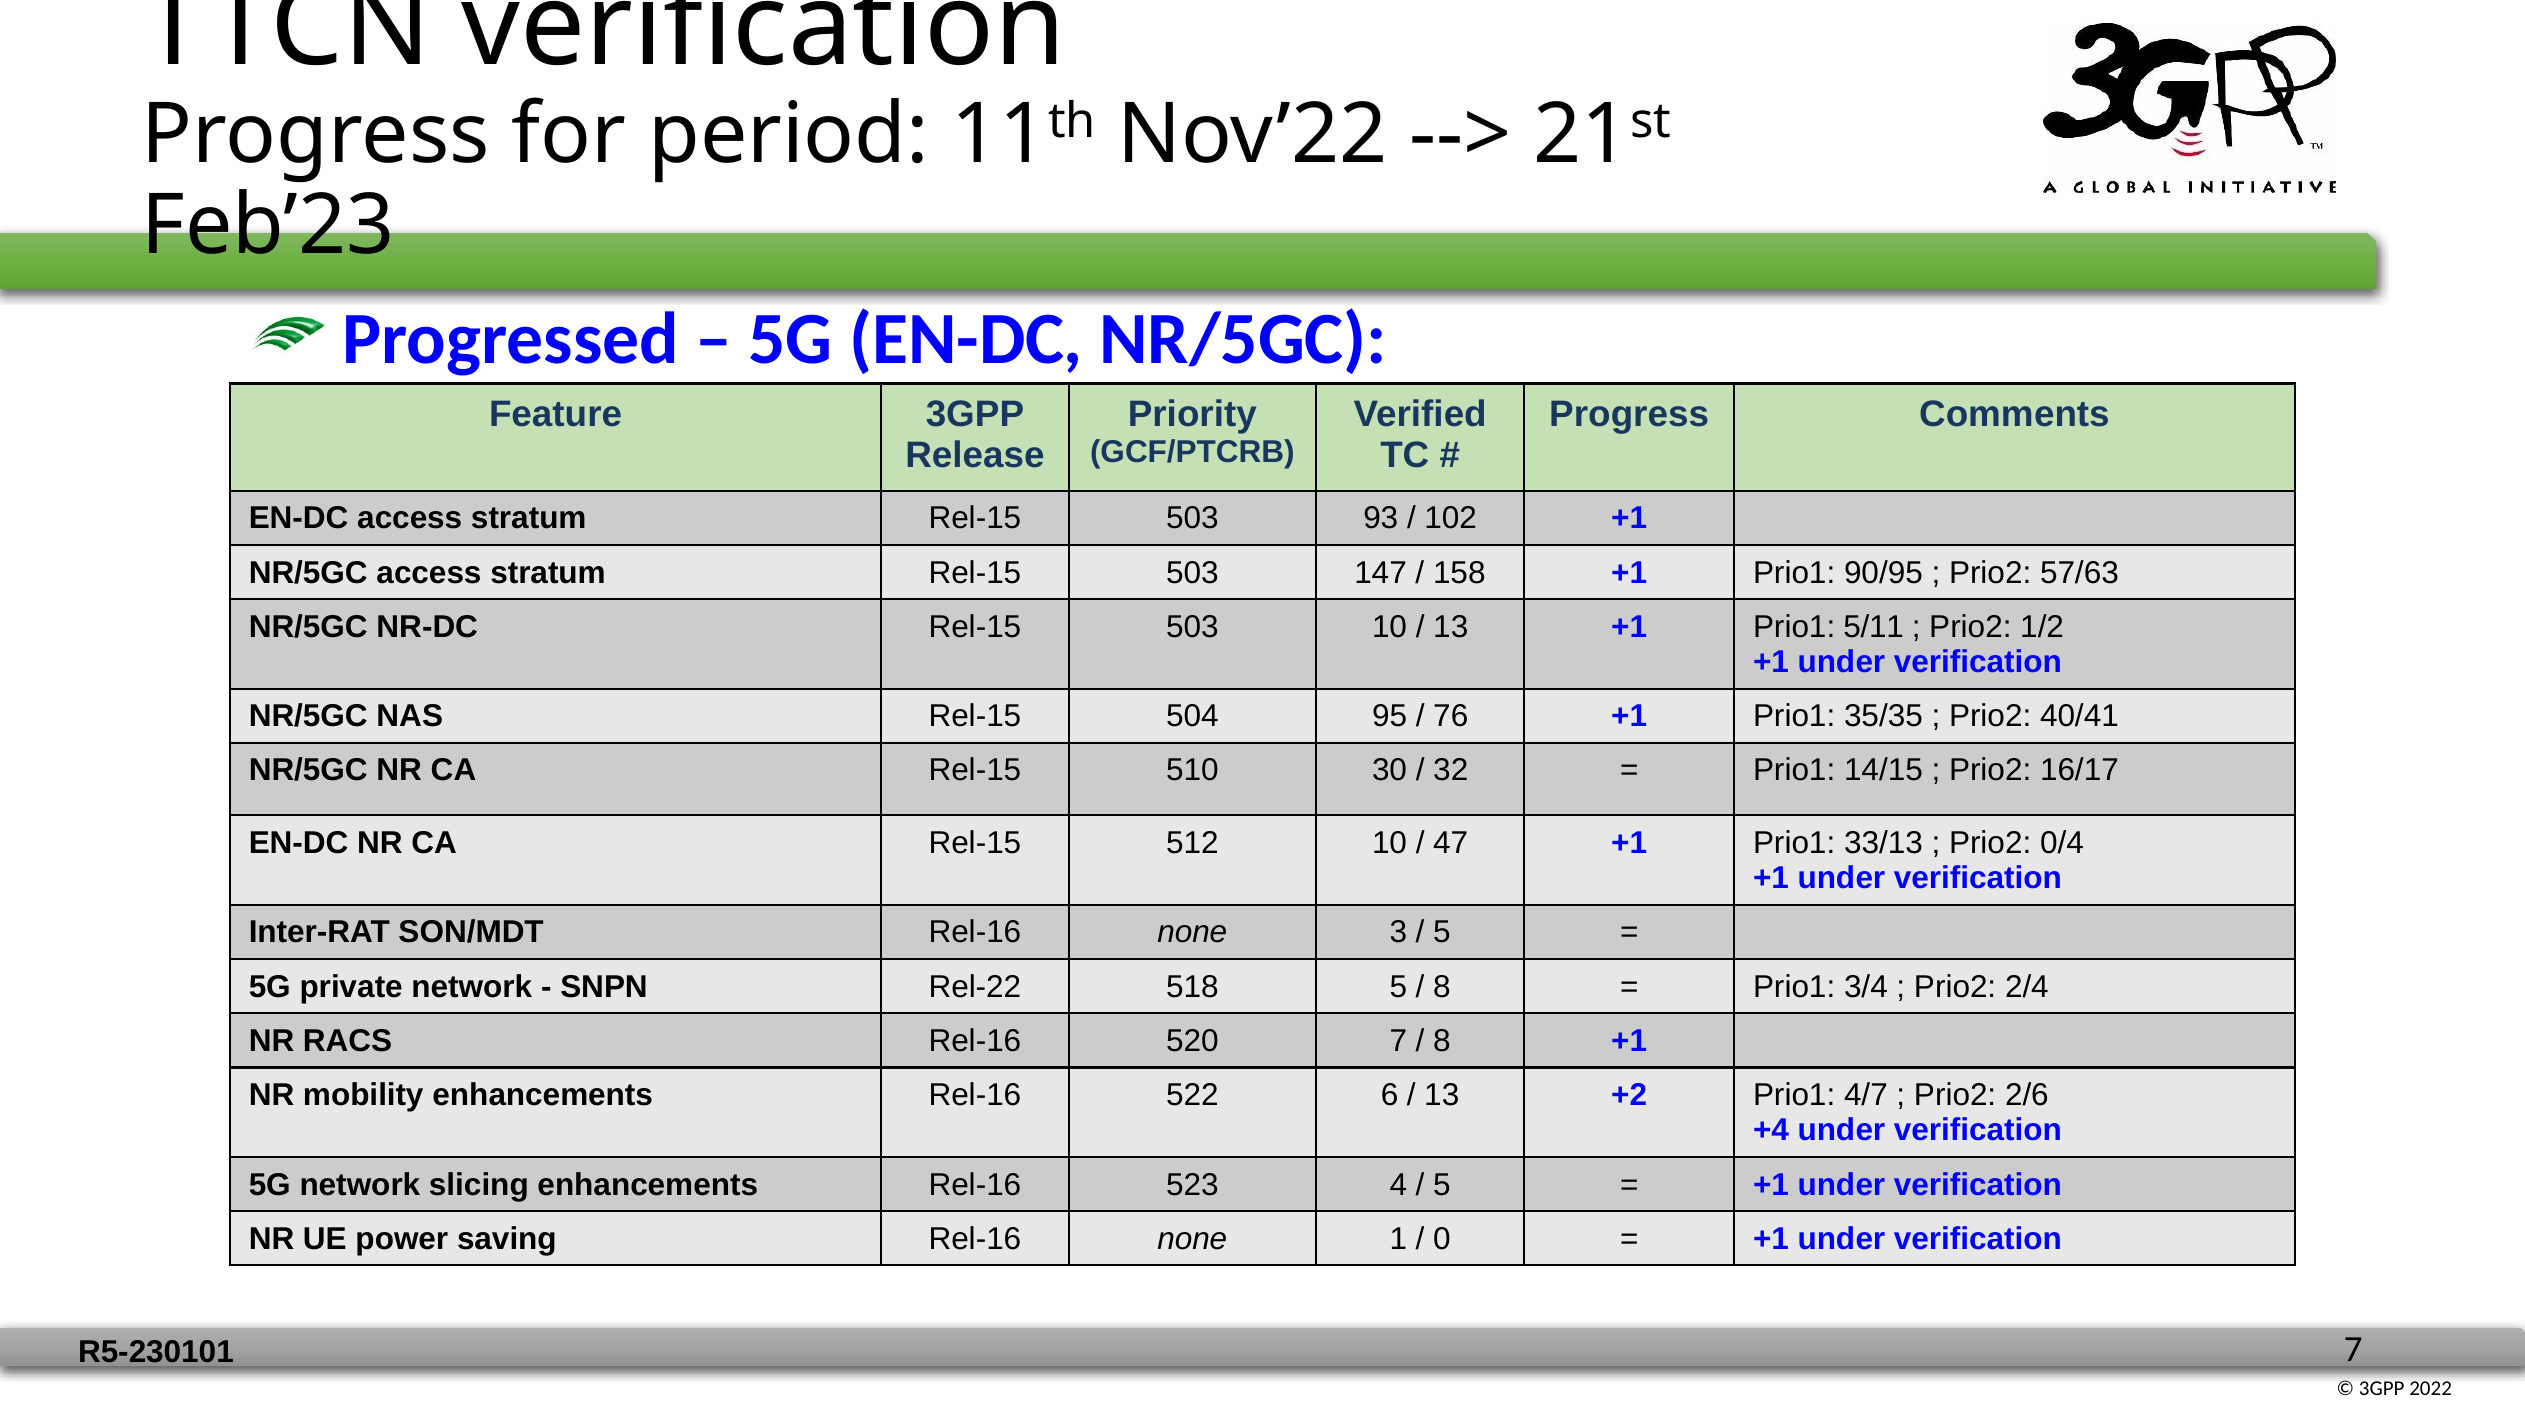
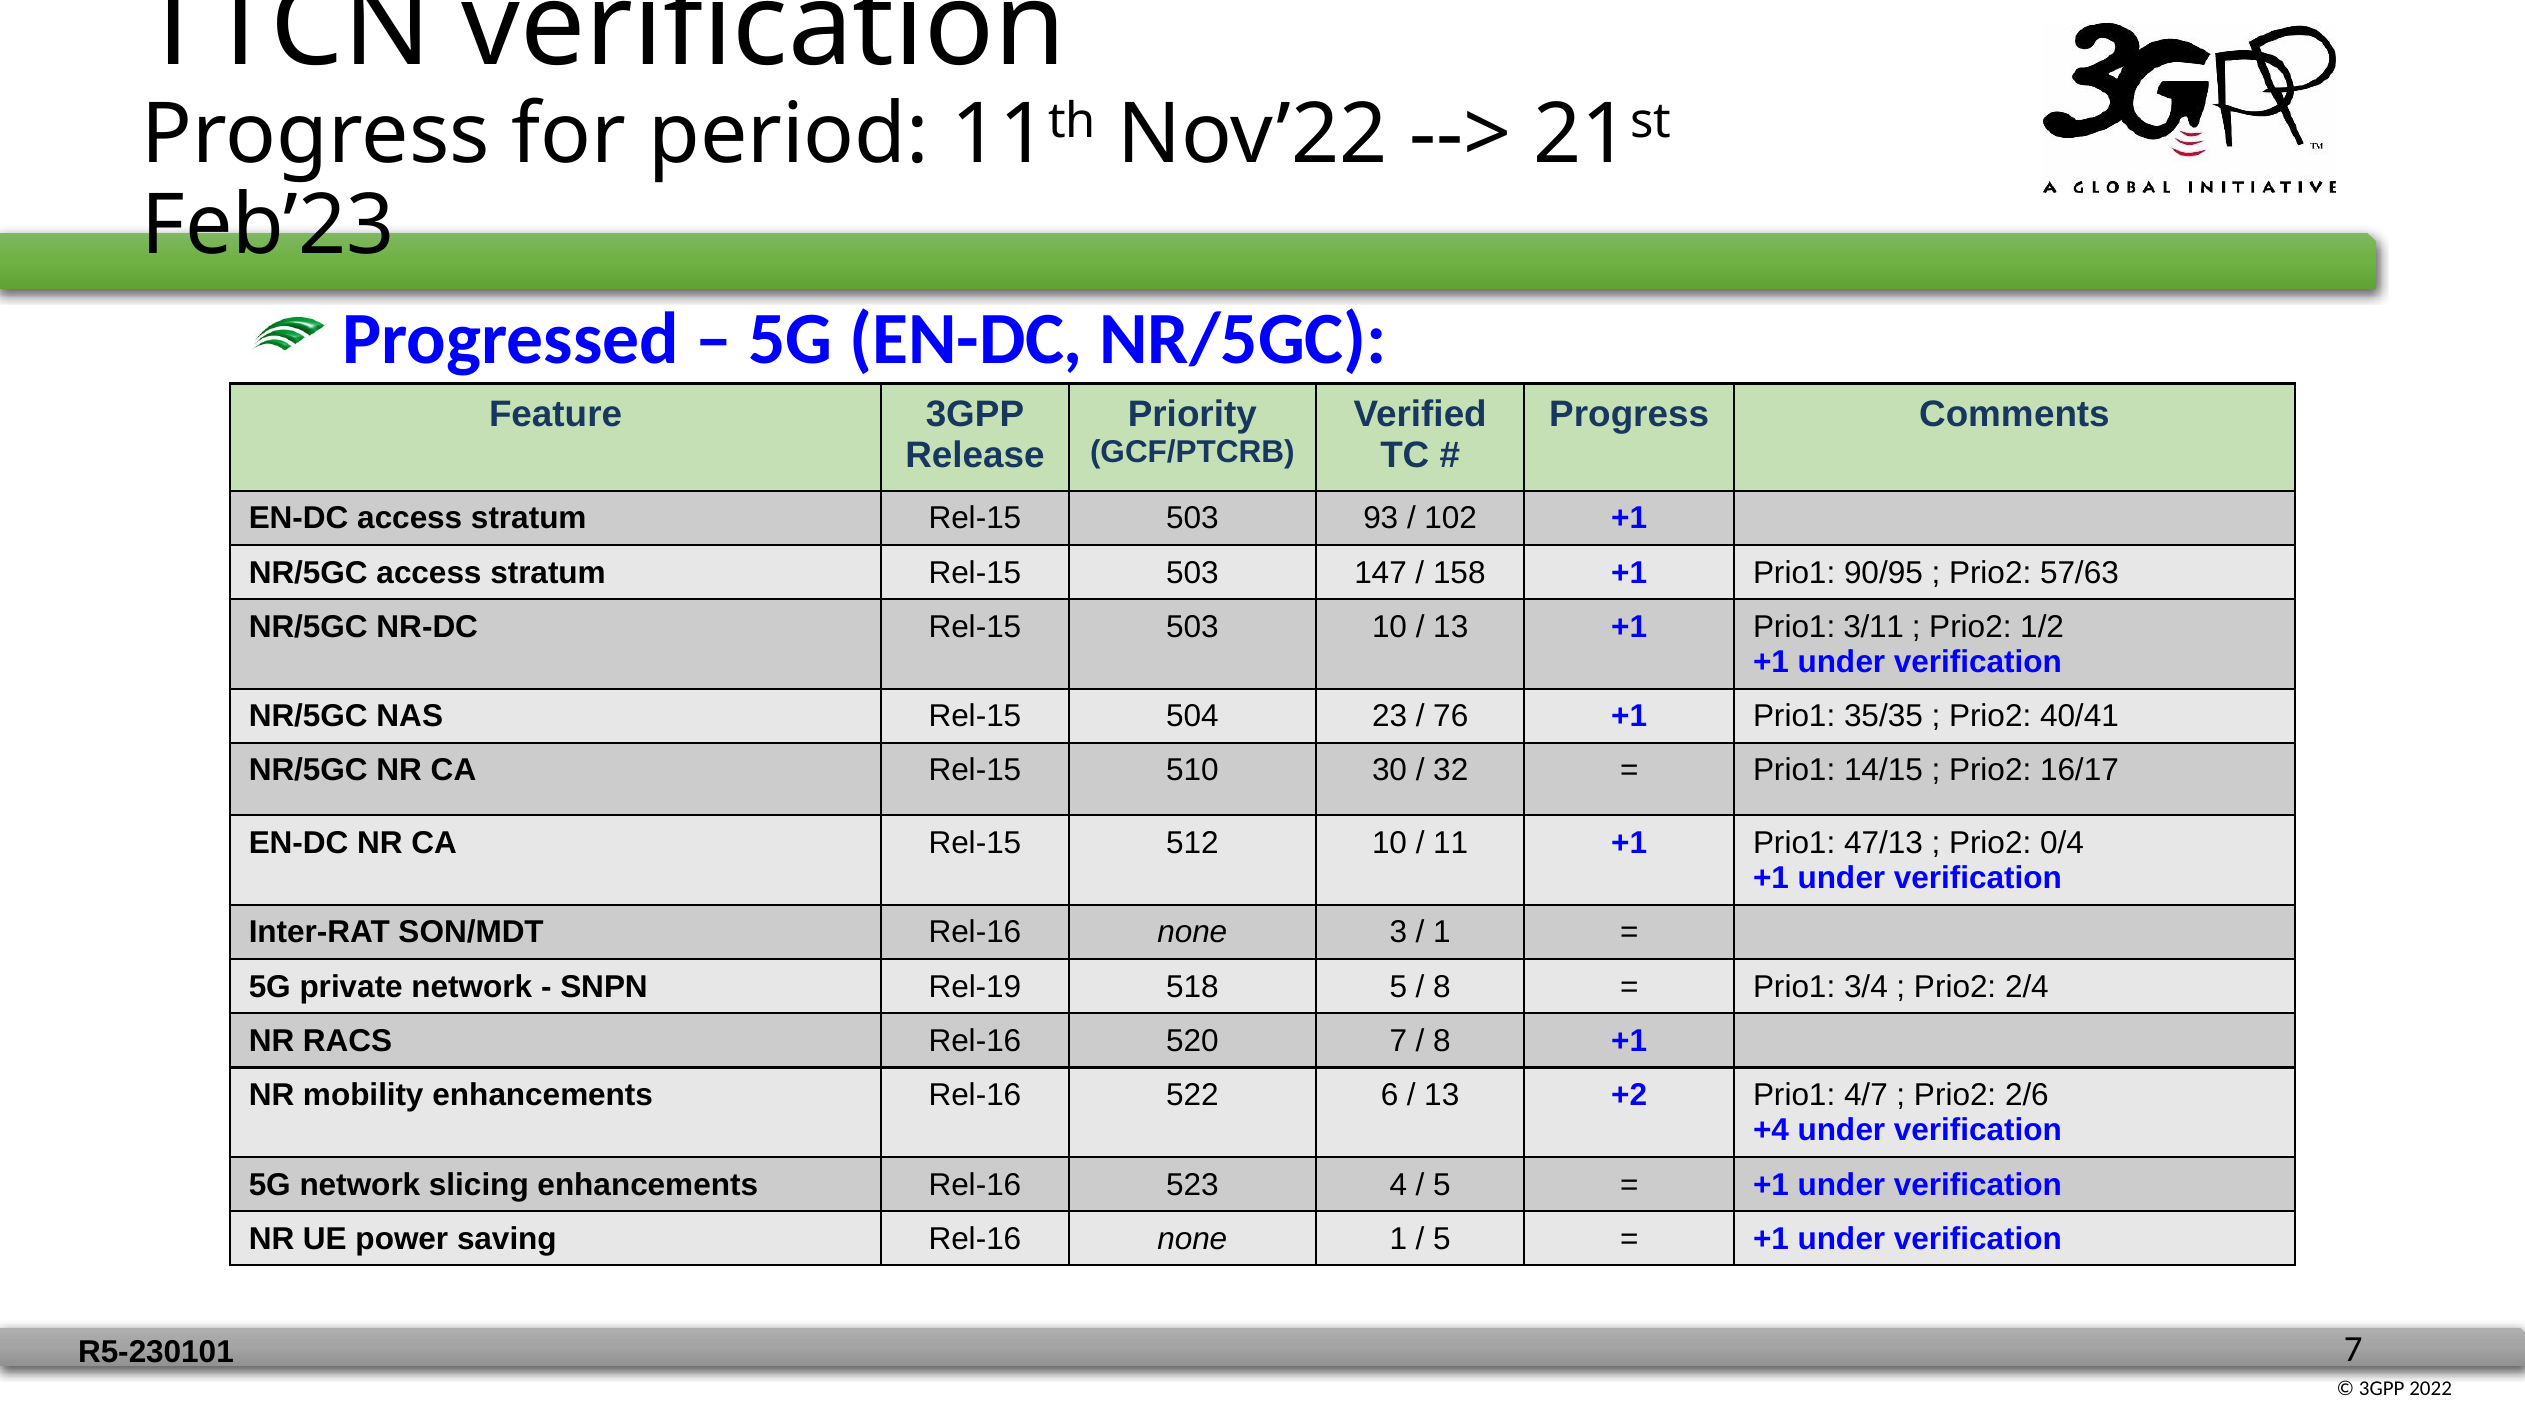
5/11: 5/11 -> 3/11
95: 95 -> 23
47: 47 -> 11
33/13: 33/13 -> 47/13
5 at (1442, 933): 5 -> 1
Rel-22: Rel-22 -> Rel-19
0 at (1442, 1239): 0 -> 5
